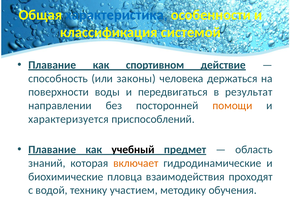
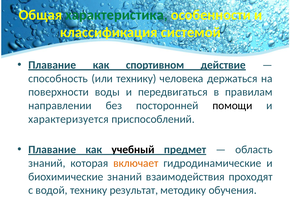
характеристика colour: blue -> green
или законы: законы -> технику
результат: результат -> правилам
помощи colour: orange -> black
биохимические пловца: пловца -> знаний
участием: участием -> результат
